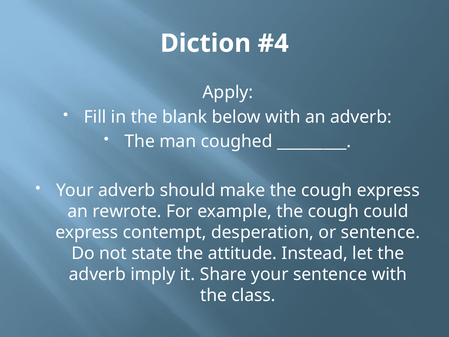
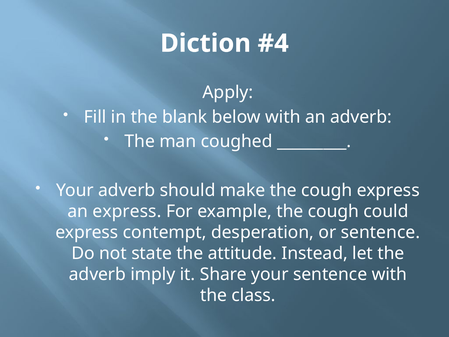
an rewrote: rewrote -> express
